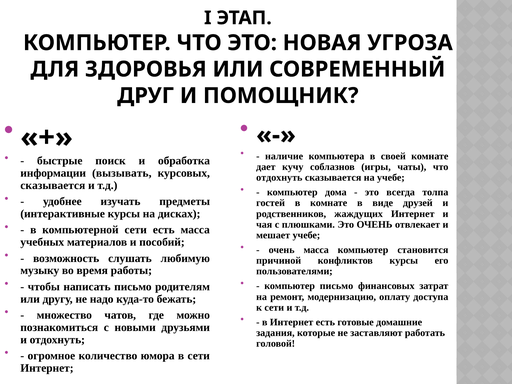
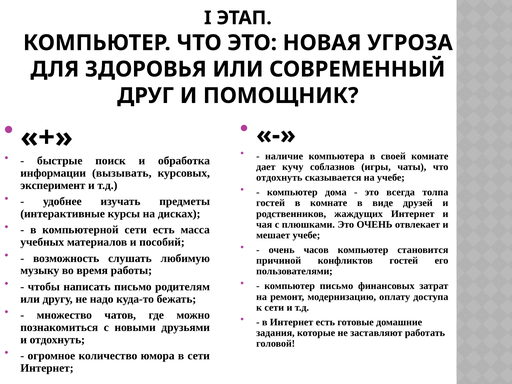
сказывается at (53, 185): сказывается -> эксперимент
очень масса: масса -> часов
конфликтов курсы: курсы -> гостей
